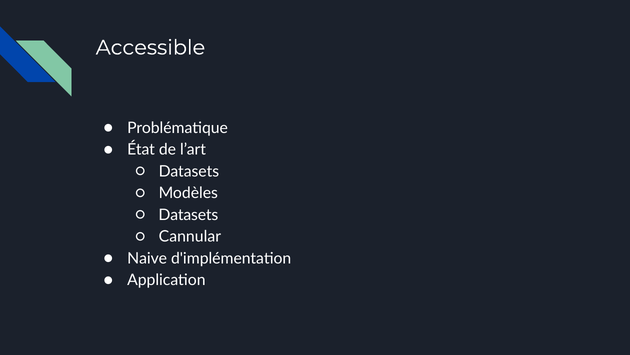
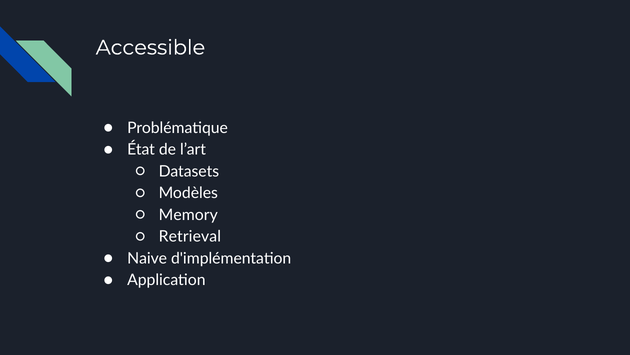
Datasets at (188, 215): Datasets -> Memory
Cannular: Cannular -> Retrieval
